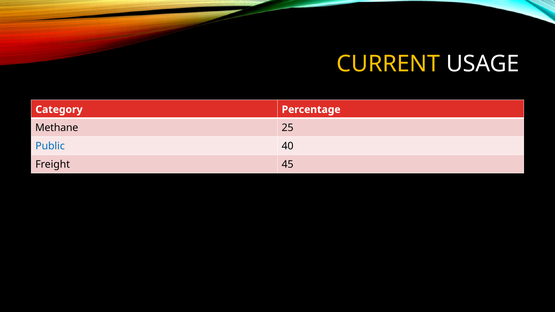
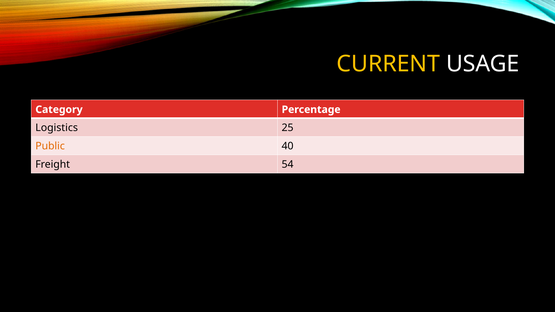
Methane: Methane -> Logistics
Public colour: blue -> orange
45: 45 -> 54
